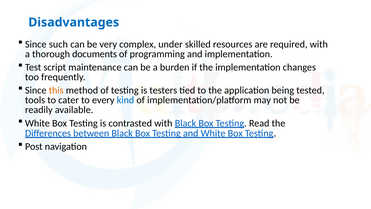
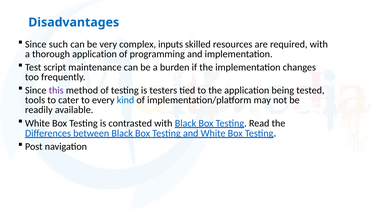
under: under -> inputs
thorough documents: documents -> application
this colour: orange -> purple
